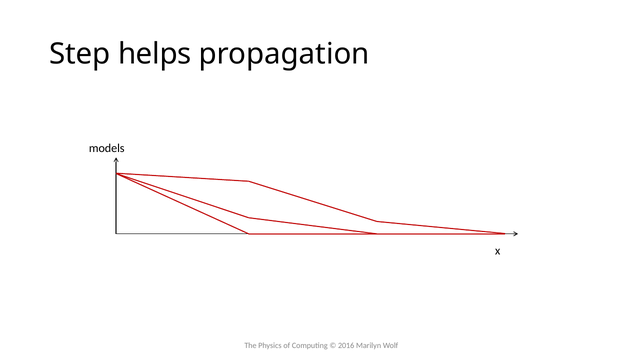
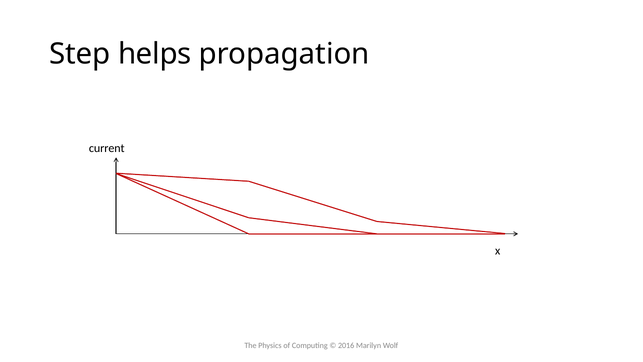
models: models -> current
